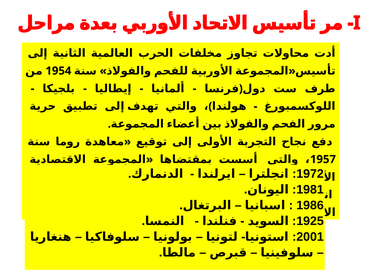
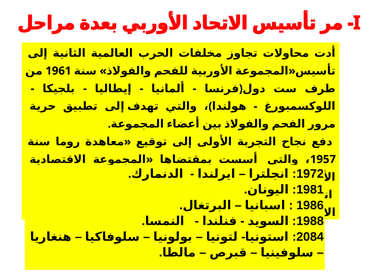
1954: 1954 -> 1961
1925: 1925 -> 1988
2001: 2001 -> 2084
